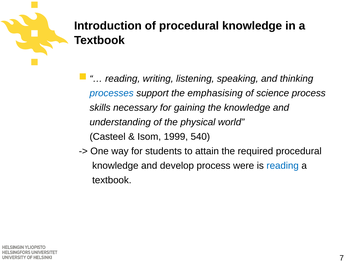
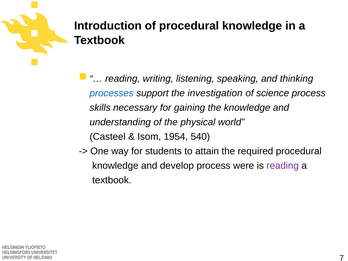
emphasising: emphasising -> investigation
1999: 1999 -> 1954
reading at (283, 166) colour: blue -> purple
